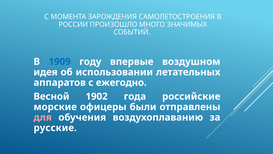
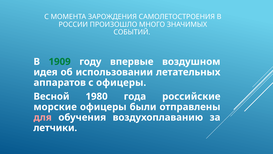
1909 colour: blue -> green
с ежегодно: ежегодно -> офицеры
1902: 1902 -> 1980
русские: русские -> летчики
